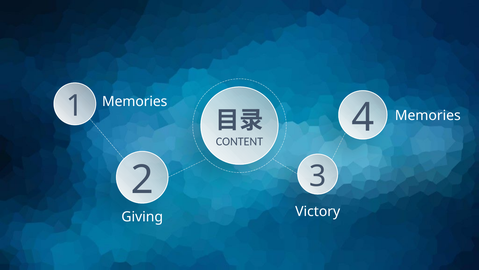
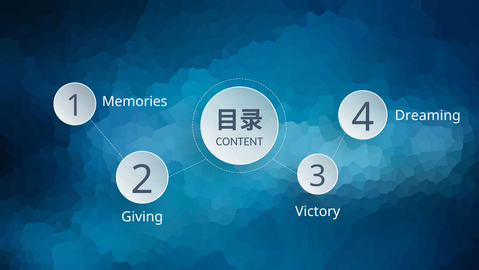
Memories at (428, 115): Memories -> Dreaming
